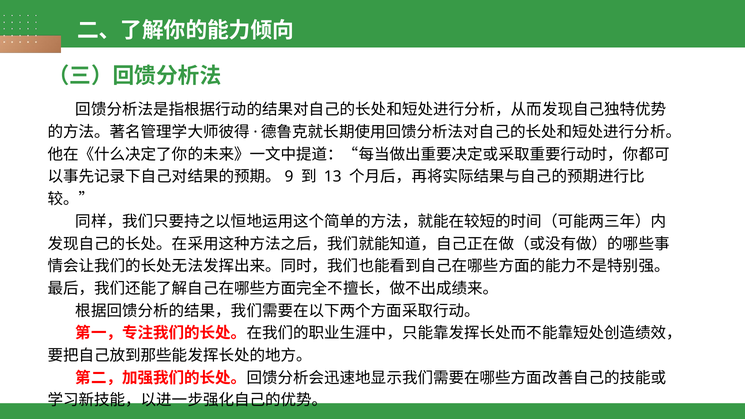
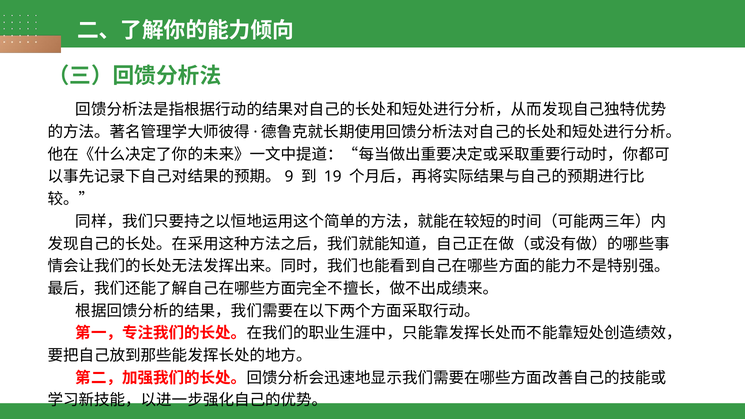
13: 13 -> 19
